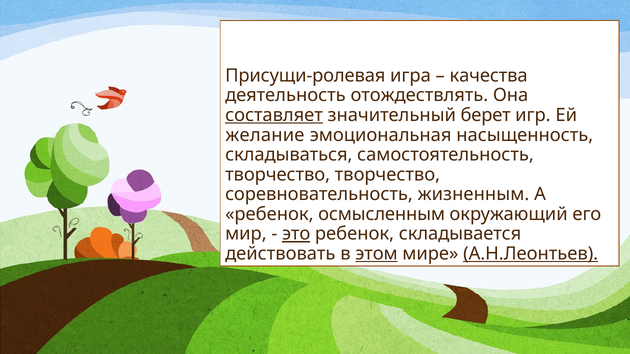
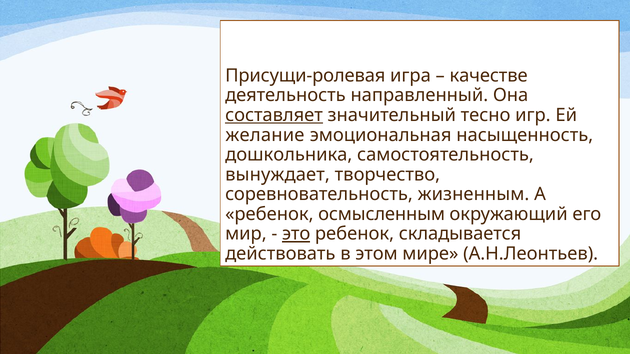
качества: качества -> качестве
отождествлять: отождествлять -> направленный
берет: берет -> тесно
складываться: складываться -> дошкольника
творчество at (278, 175): творчество -> вынуждает
этом underline: present -> none
А.Н.Леонтьев underline: present -> none
